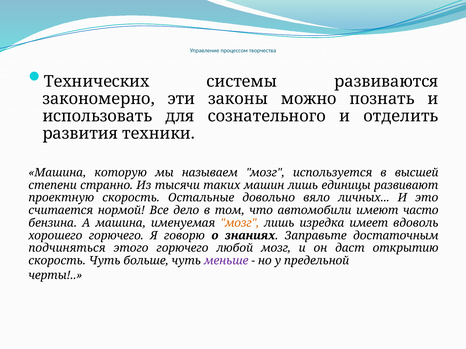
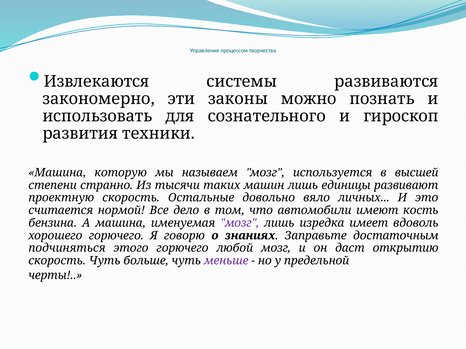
Технических: Технических -> Извлекаются
отделить: отделить -> гироскоп
часто: часто -> кость
мозг at (240, 223) colour: orange -> purple
